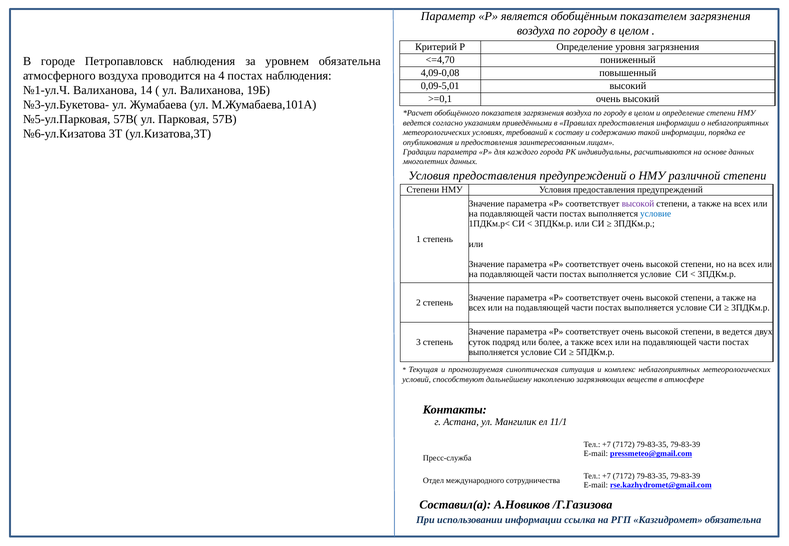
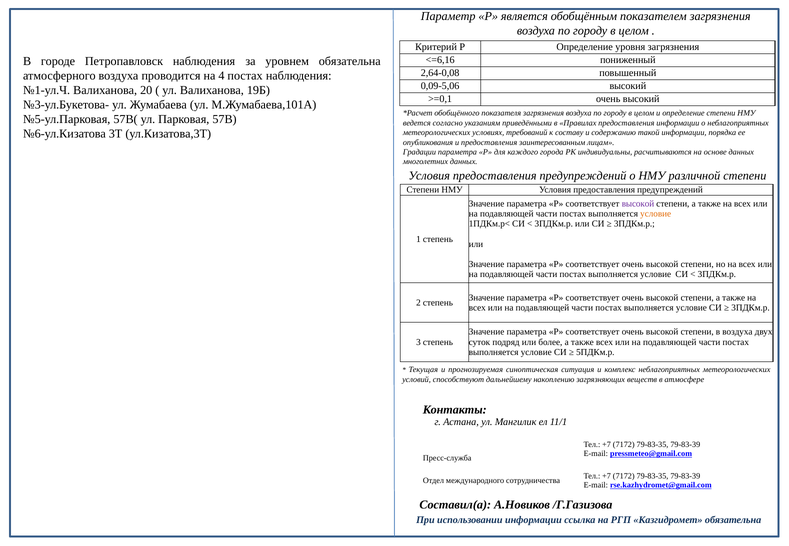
<=4,70: <=4,70 -> <=6,16
4,09-0,08: 4,09-0,08 -> 2,64-0,08
0,09-5,01: 0,09-5,01 -> 0,09-5,06
14: 14 -> 20
условие at (656, 214) colour: blue -> orange
в ведется: ведется -> воздуха
